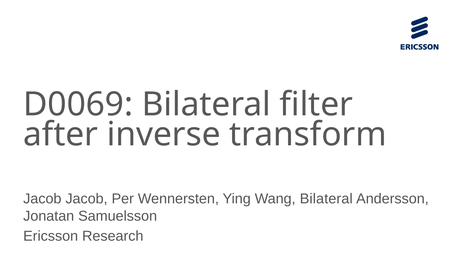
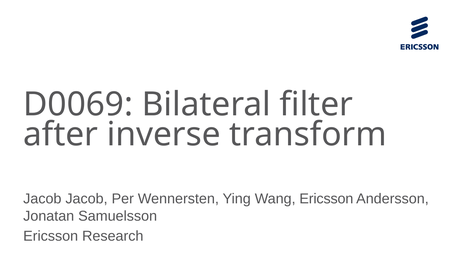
Wang Bilateral: Bilateral -> Ericsson
